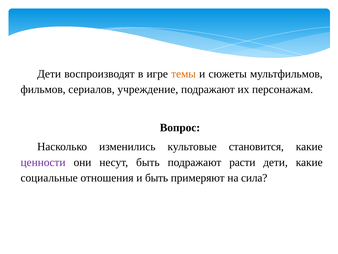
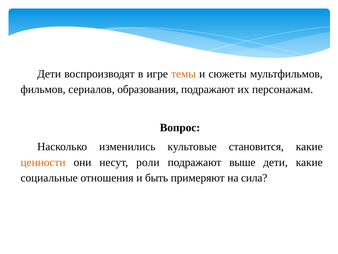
учреждение: учреждение -> образования
ценности colour: purple -> orange
несут быть: быть -> роли
расти: расти -> выше
